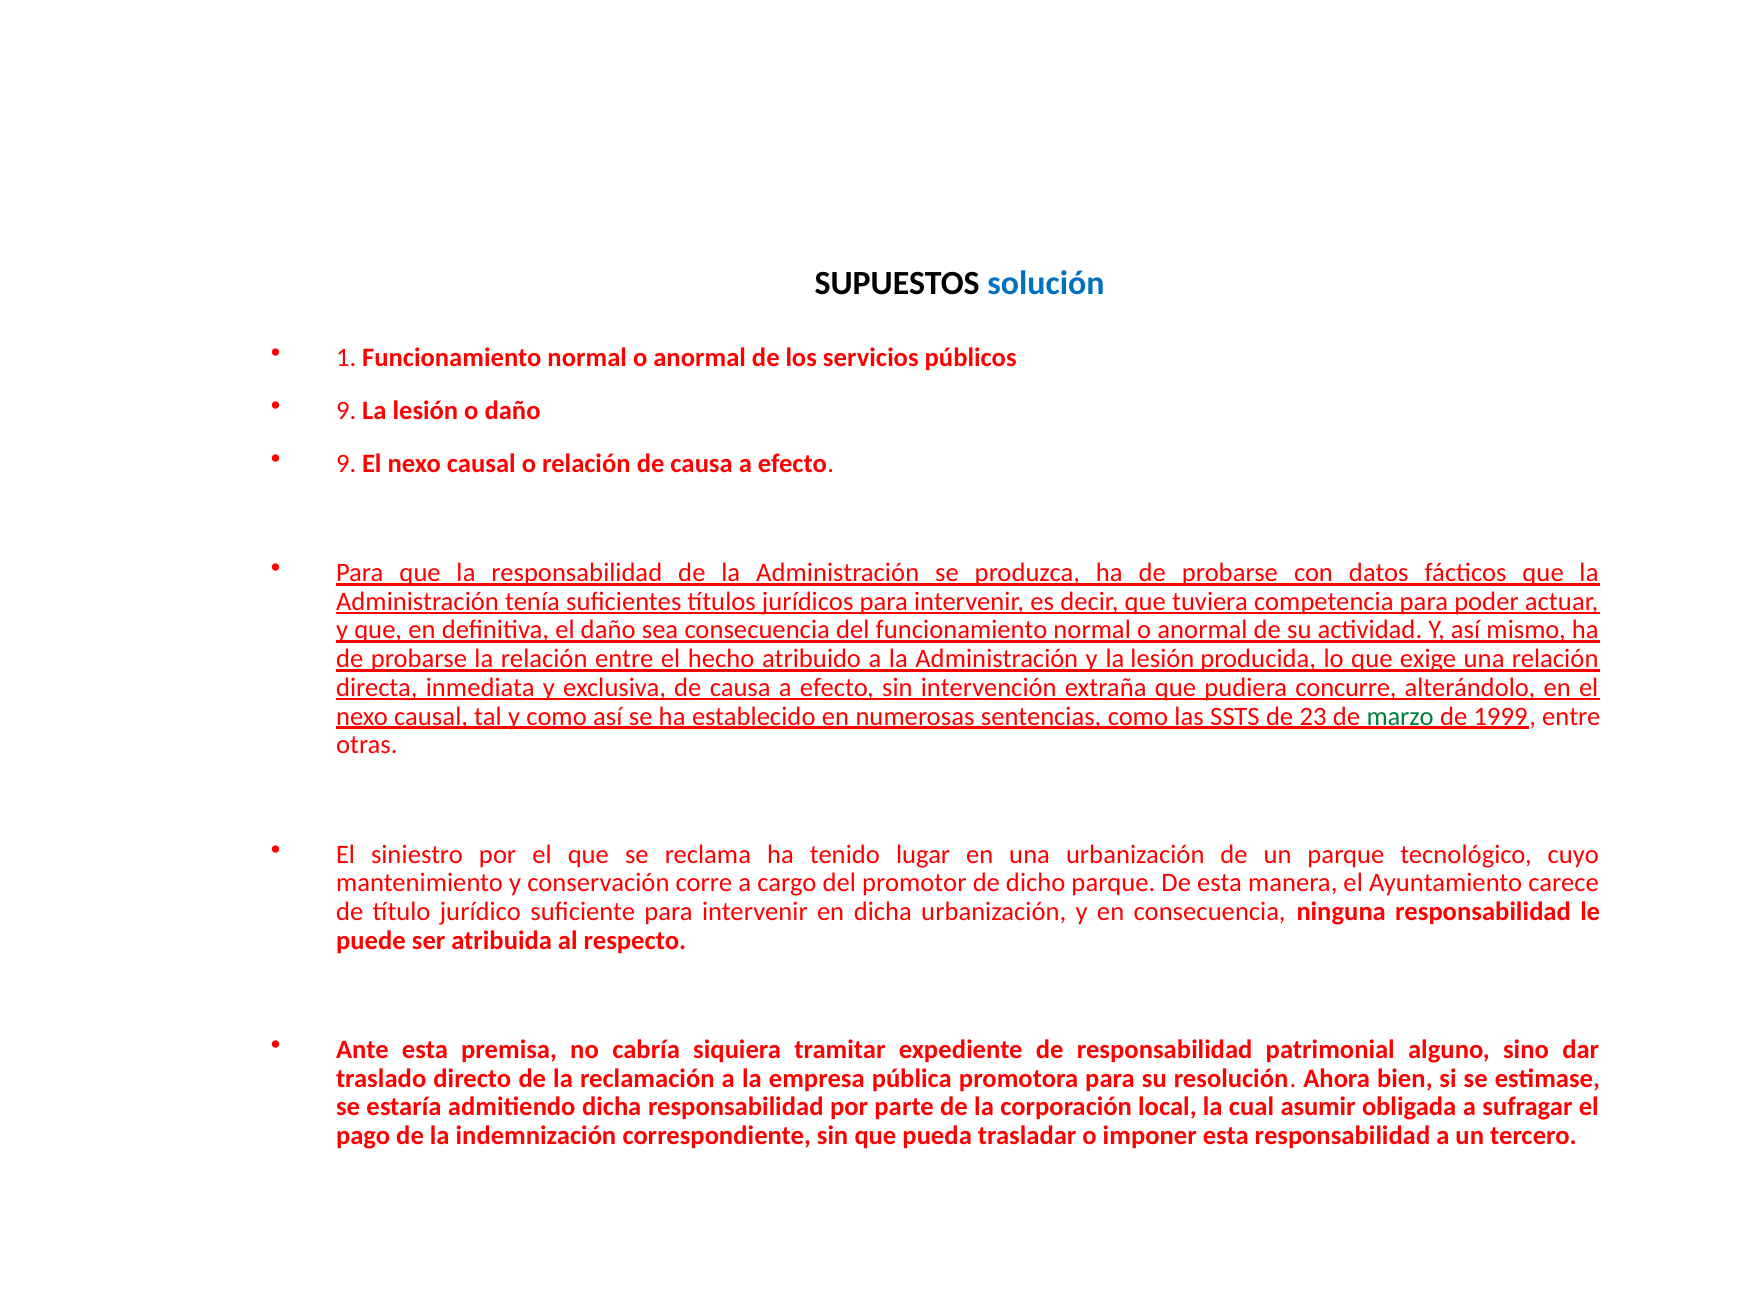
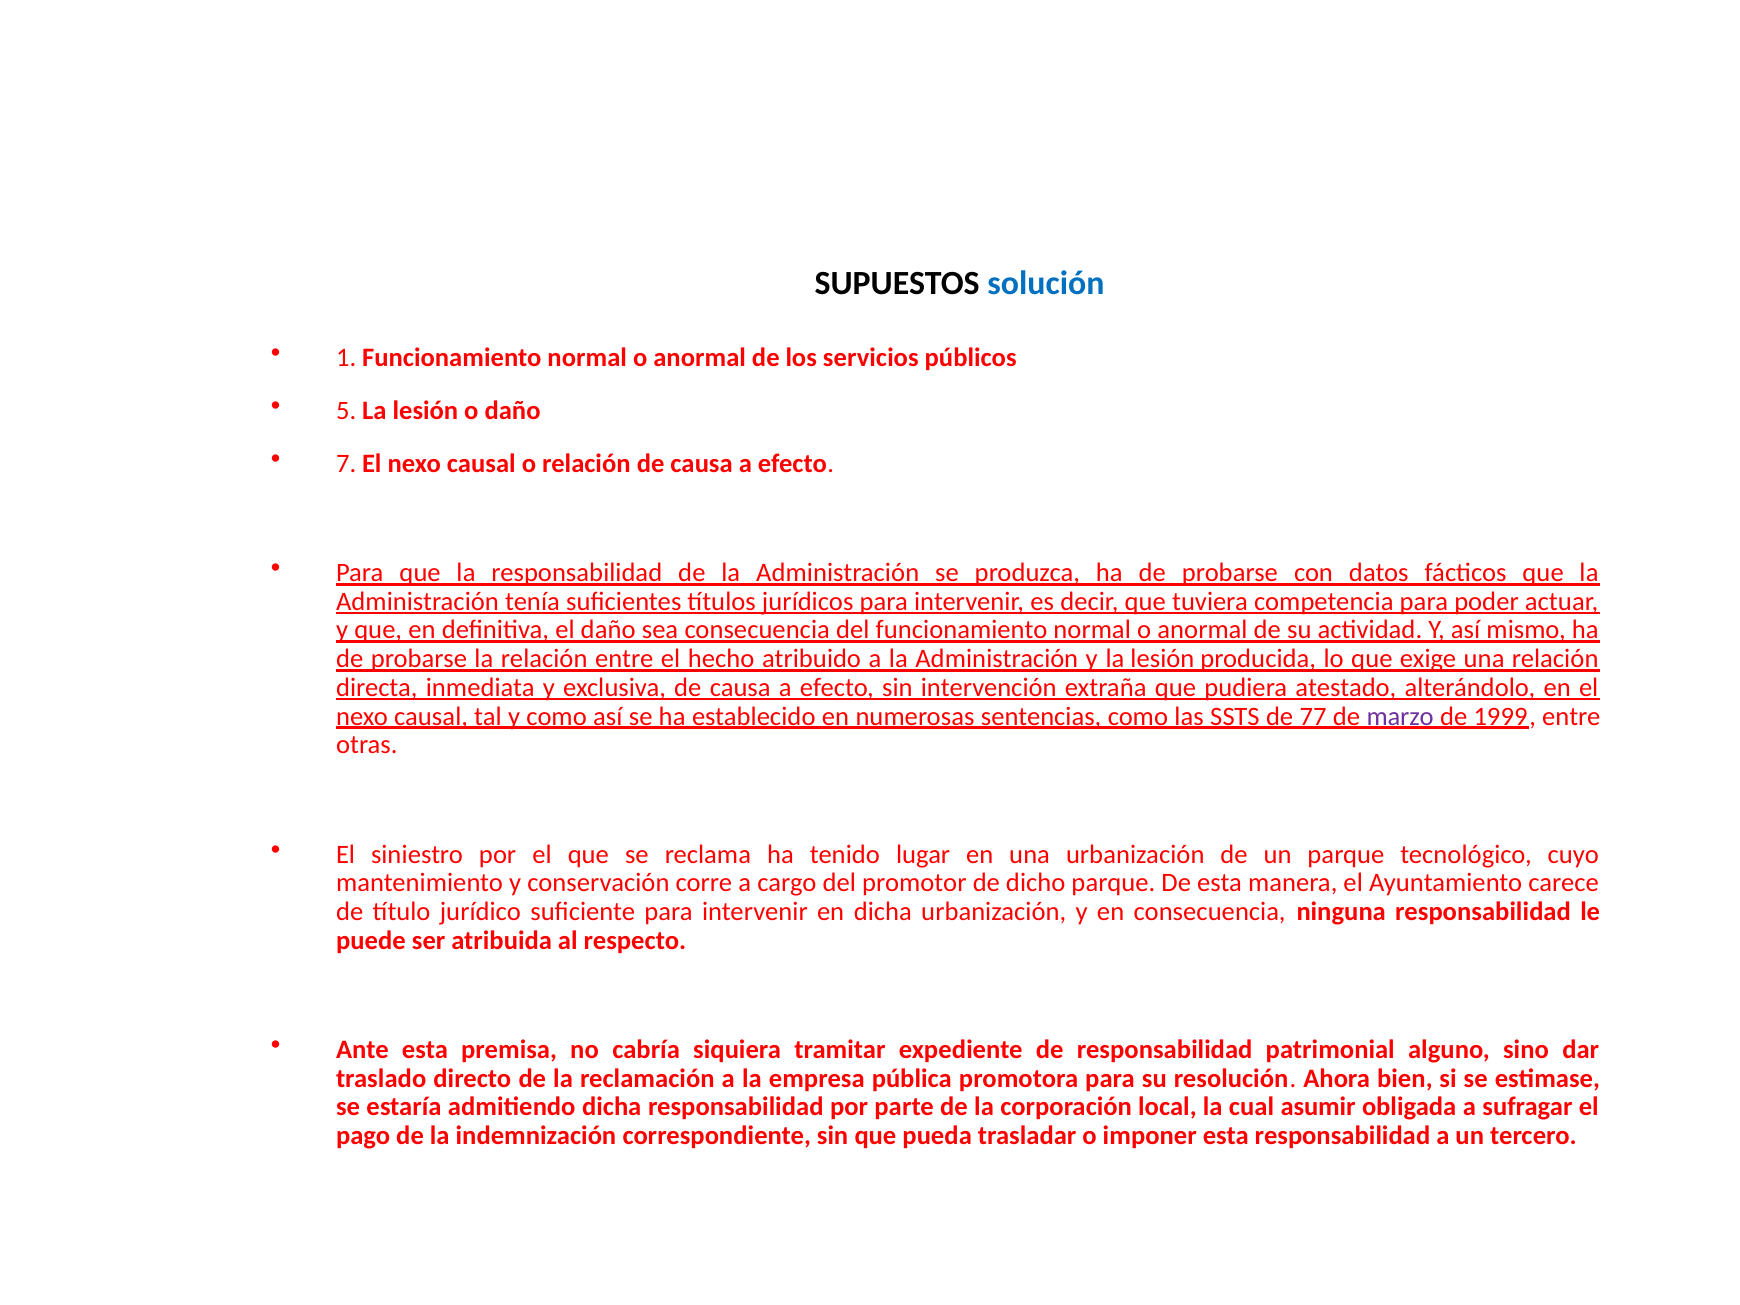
9 at (346, 410): 9 -> 5
9 at (346, 463): 9 -> 7
concurre: concurre -> atestado
23: 23 -> 77
marzo colour: green -> purple
